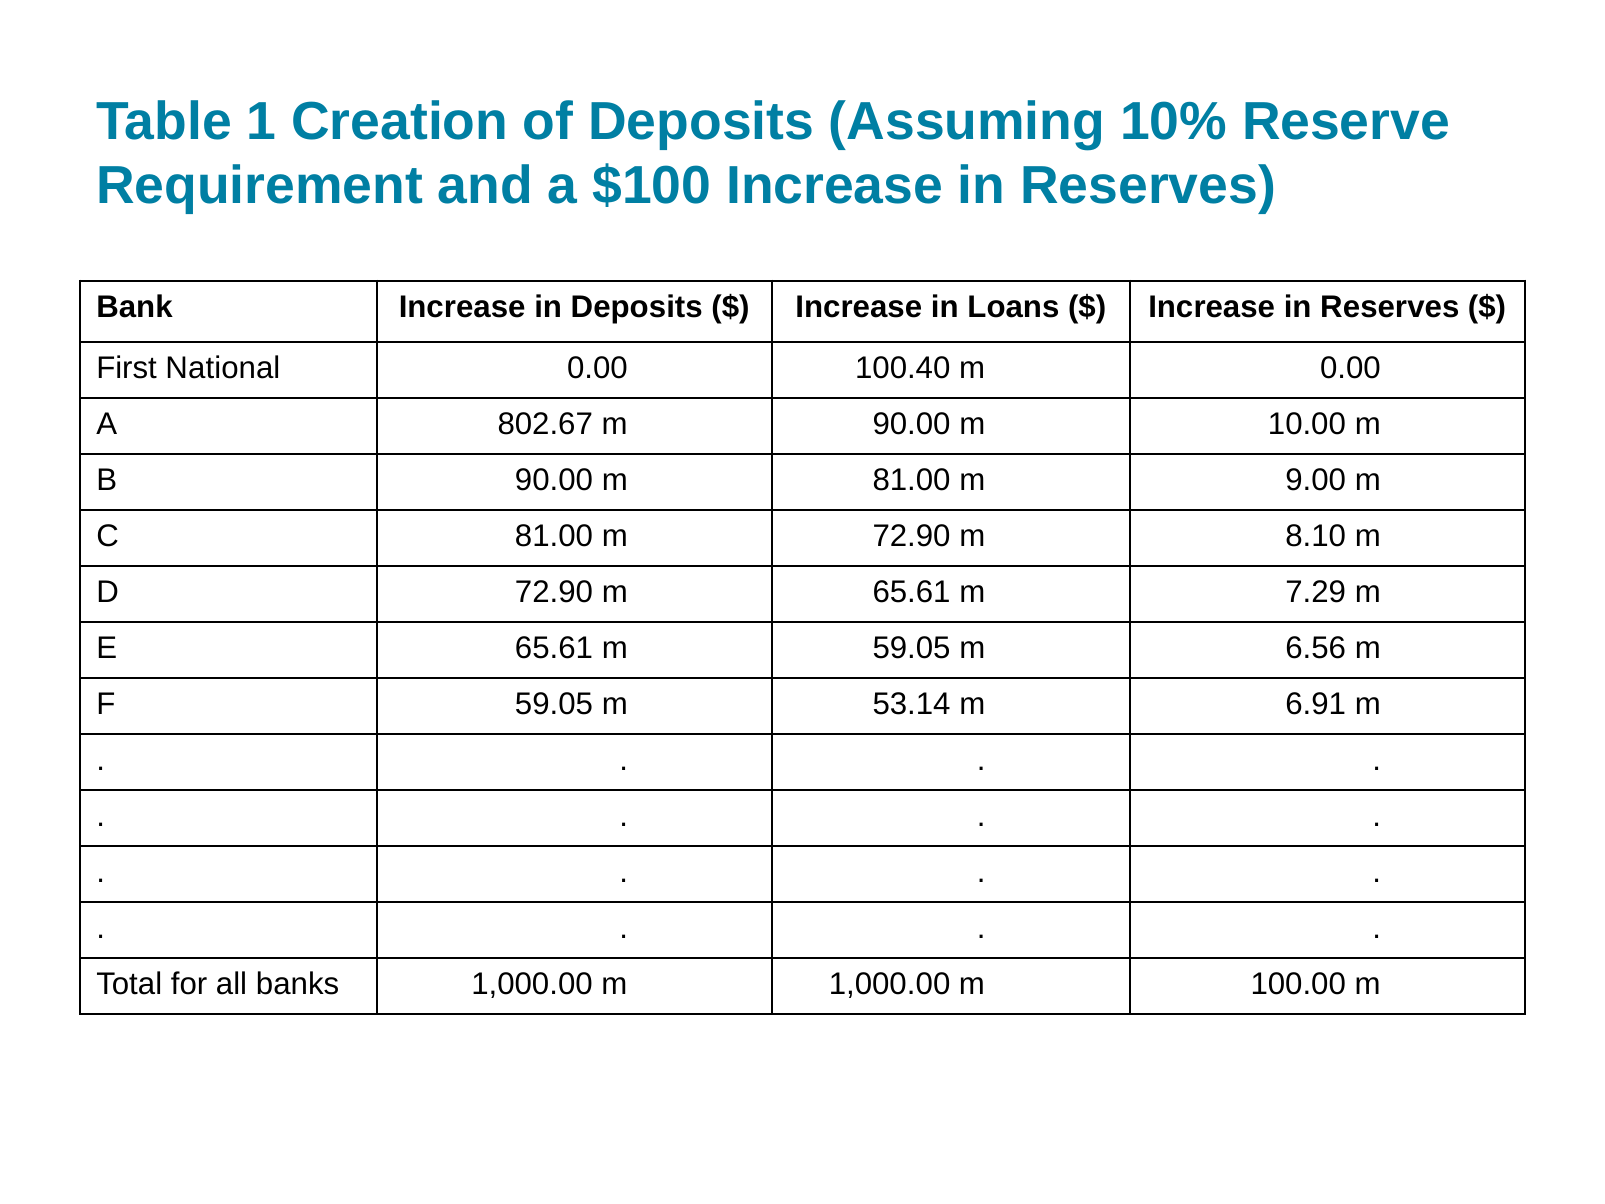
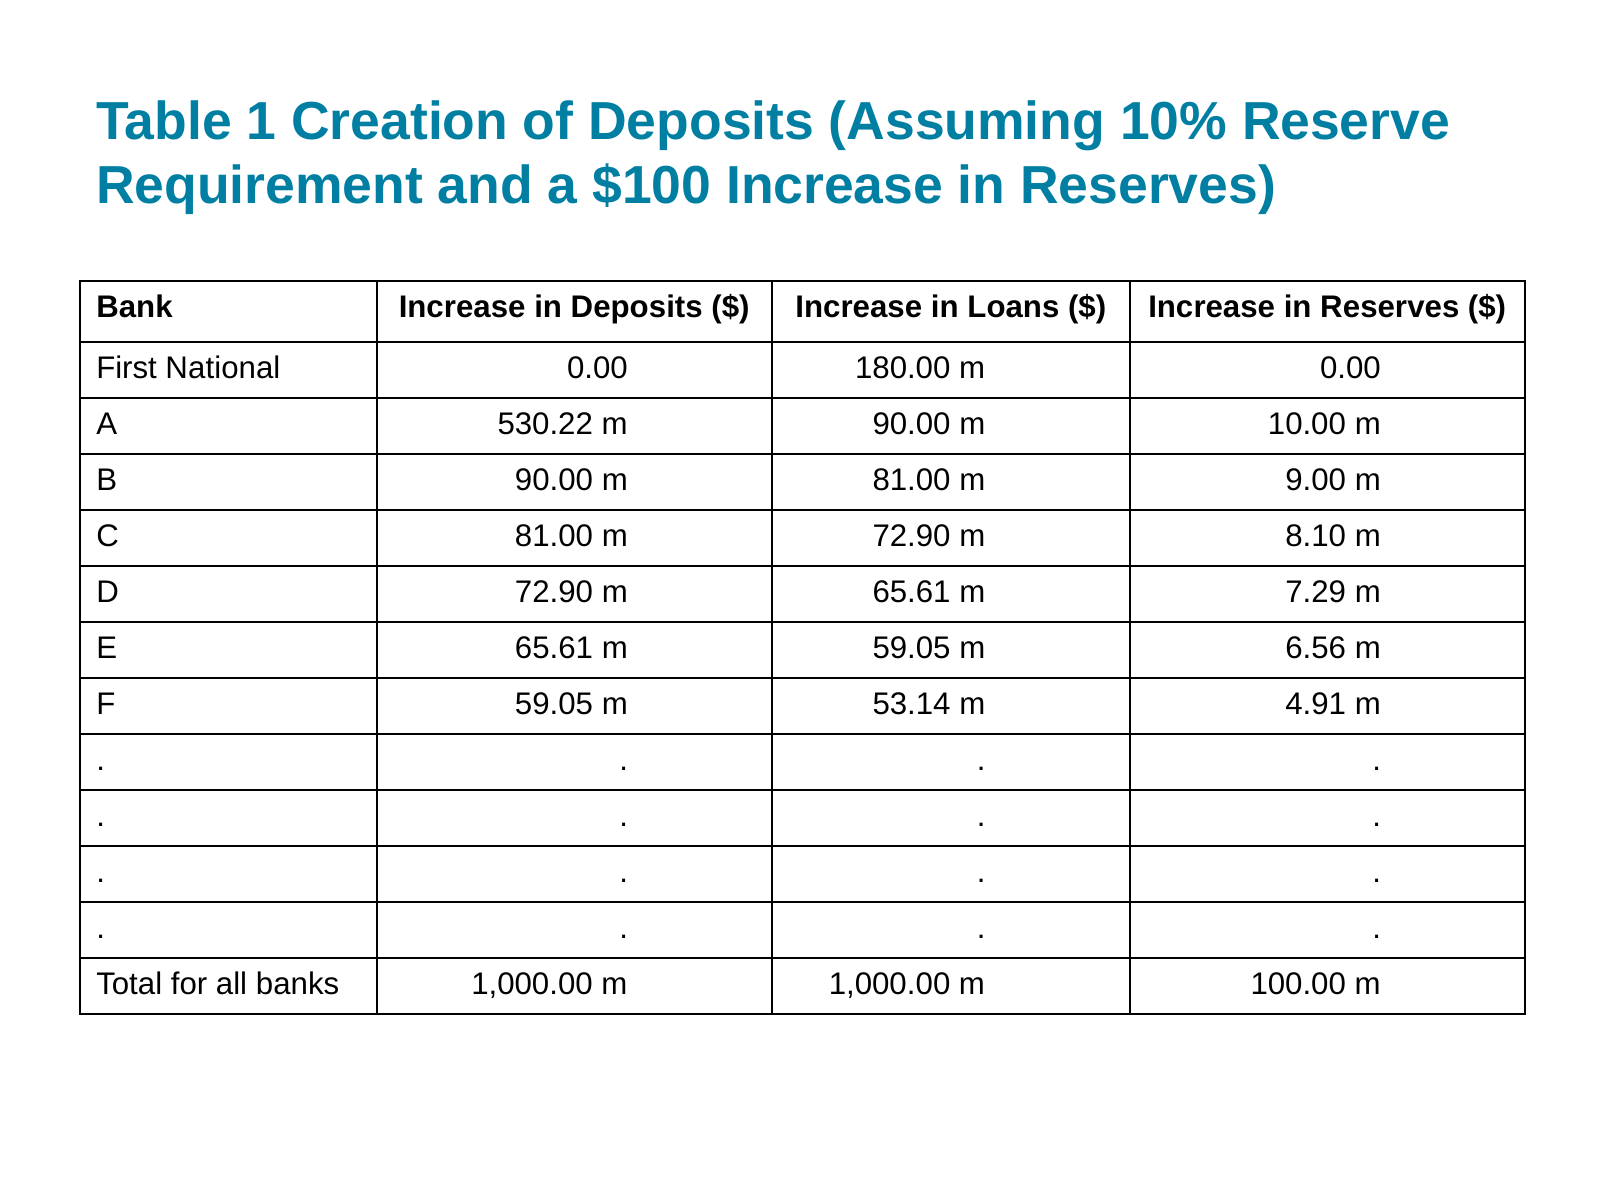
100.40: 100.40 -> 180.00
802.67: 802.67 -> 530.22
6.91: 6.91 -> 4.91
